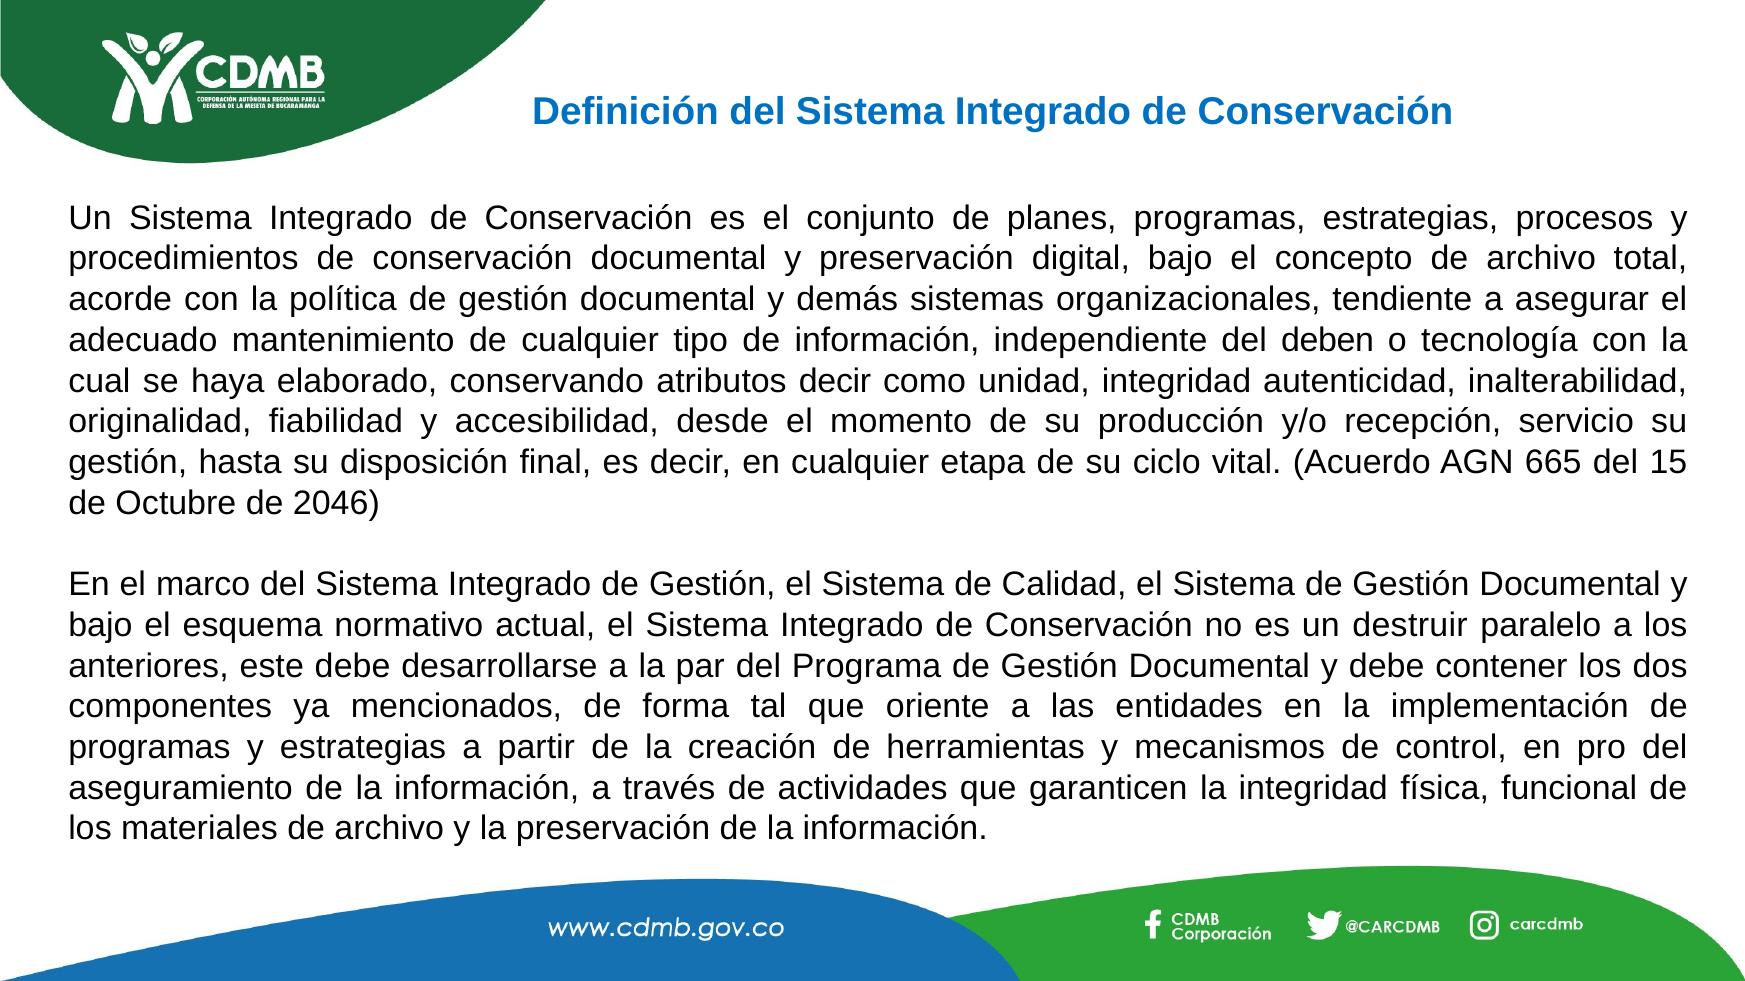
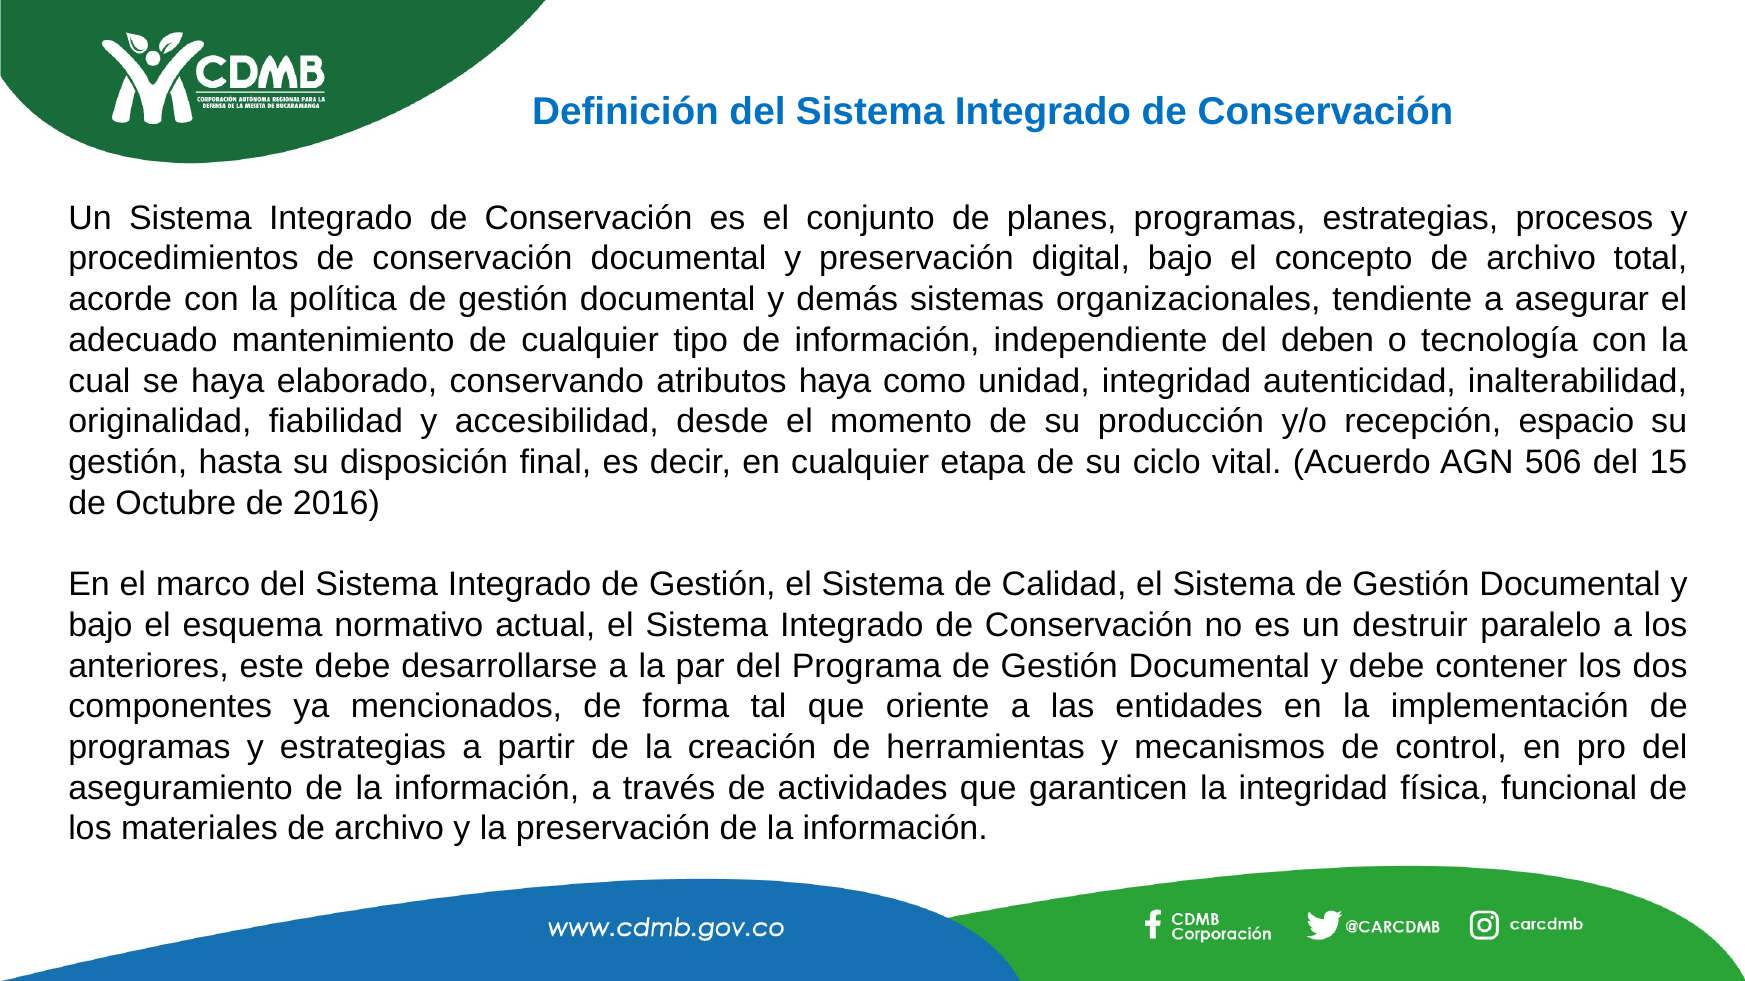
atributos decir: decir -> haya
servicio: servicio -> espacio
665: 665 -> 506
2046: 2046 -> 2016
